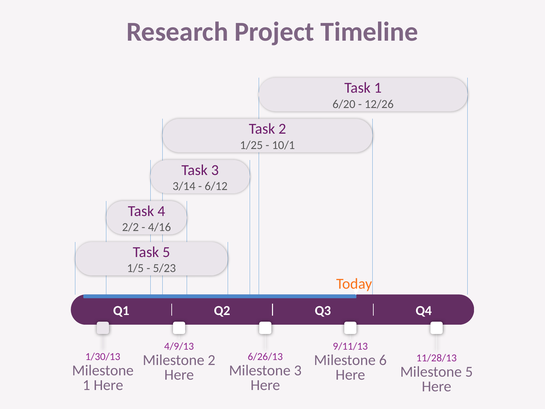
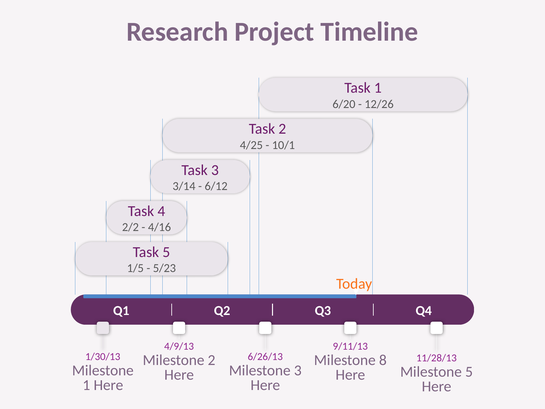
1/25: 1/25 -> 4/25
6: 6 -> 8
